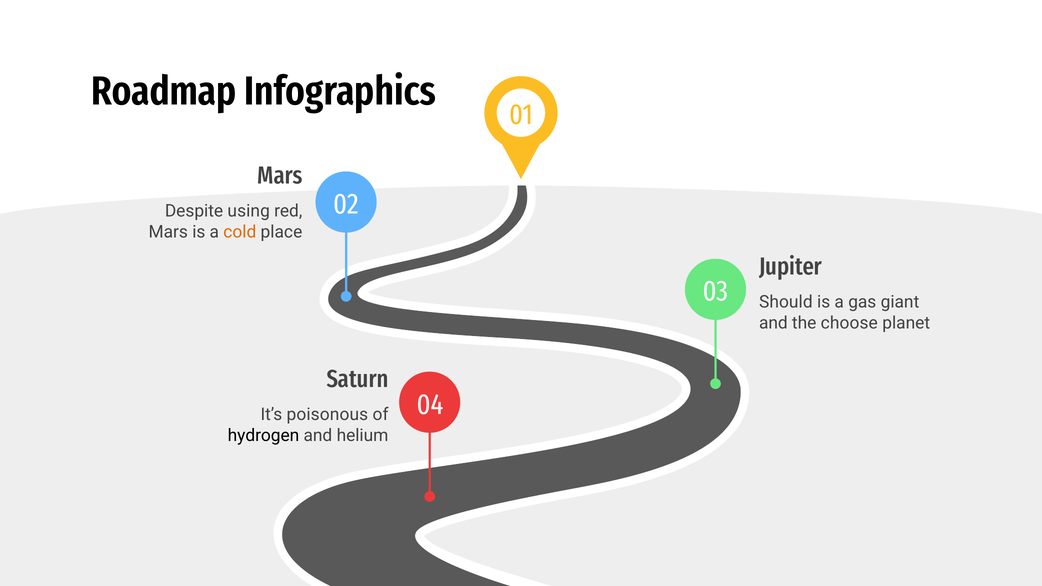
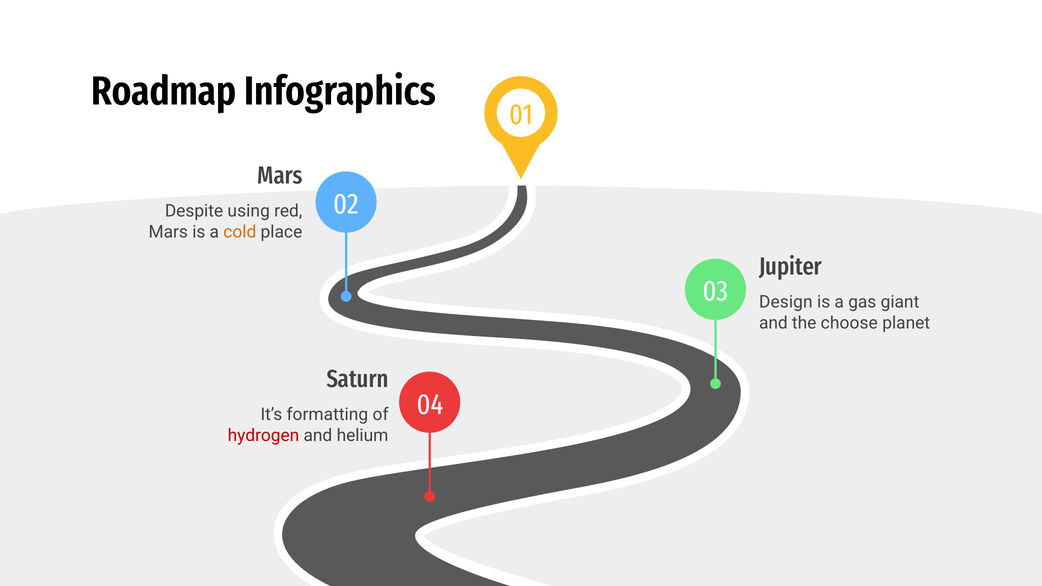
Should: Should -> Design
poisonous: poisonous -> formatting
hydrogen colour: black -> red
